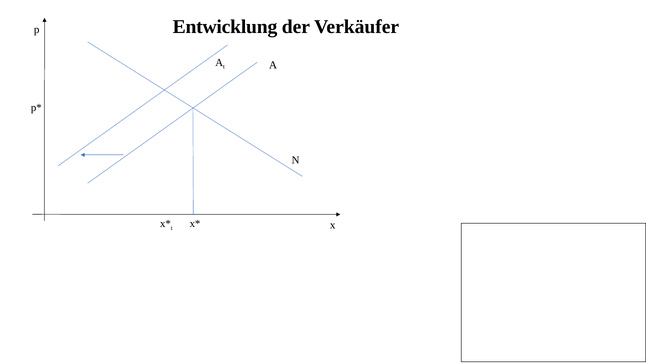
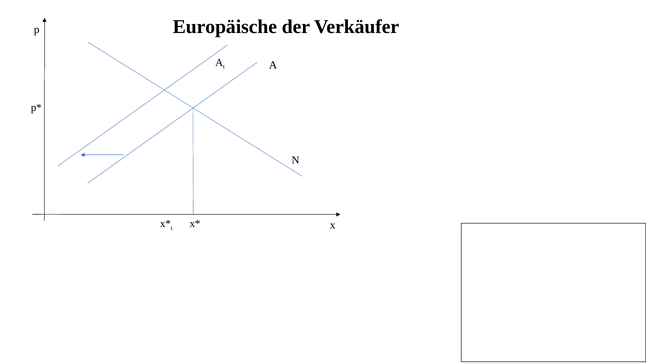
Entwicklung: Entwicklung -> Europäische
